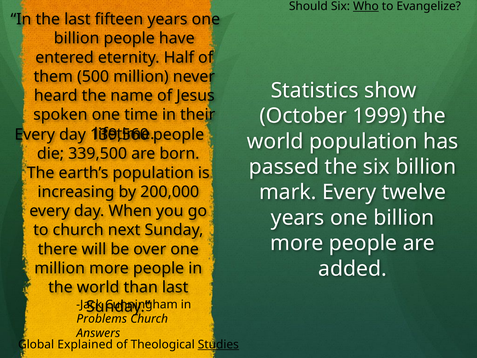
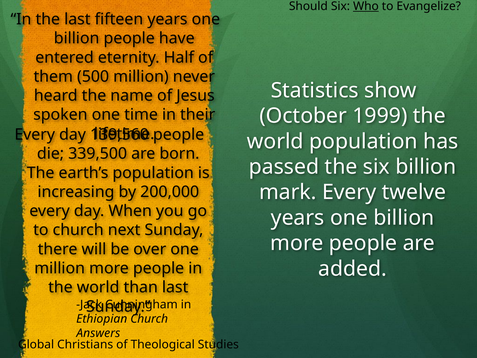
Problems: Problems -> Ethiopian
Explained: Explained -> Christians
Studies underline: present -> none
